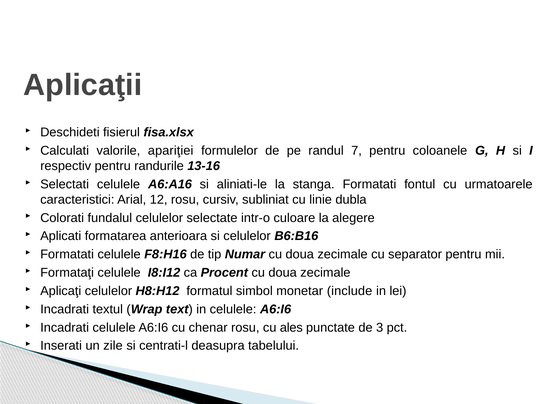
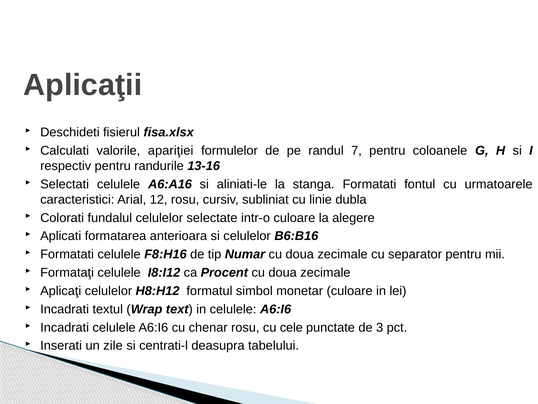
monetar include: include -> culoare
ales: ales -> cele
